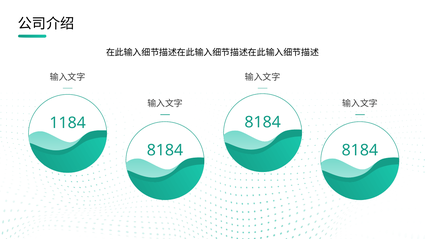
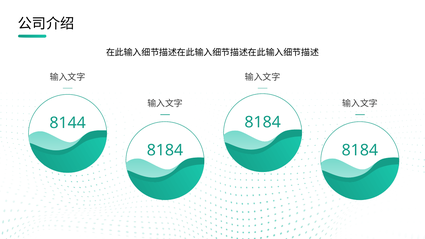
1184: 1184 -> 8144
